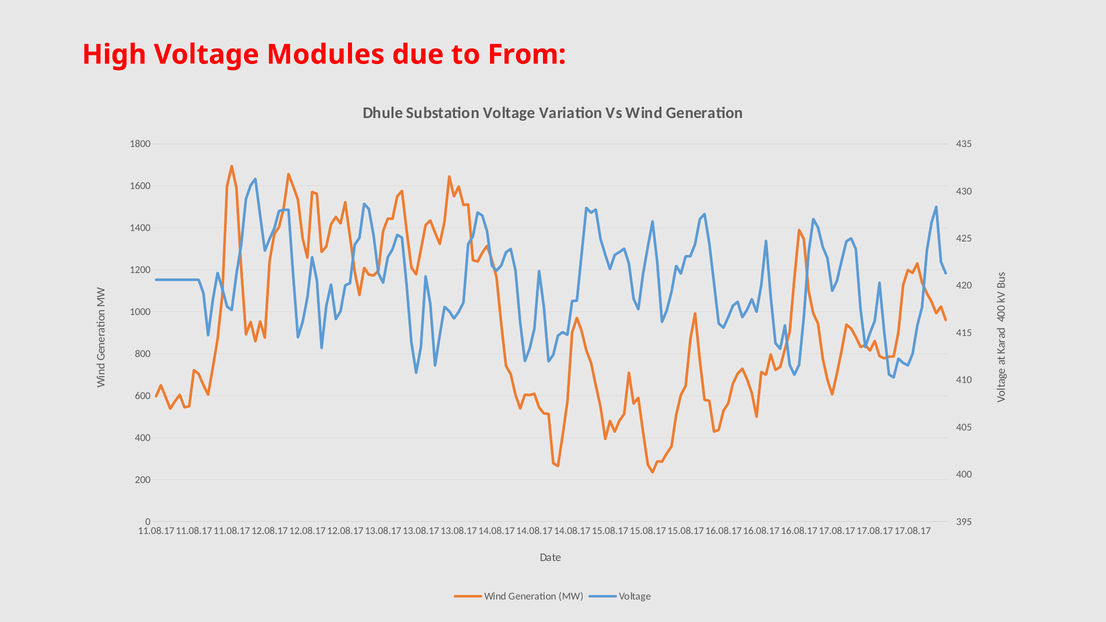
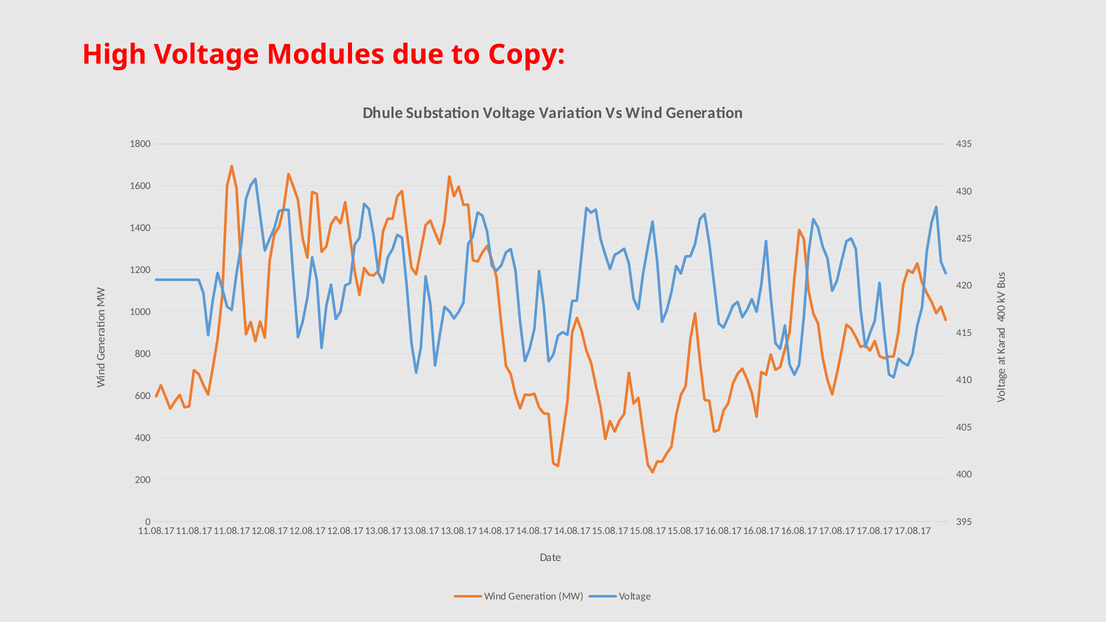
From: From -> Copy
